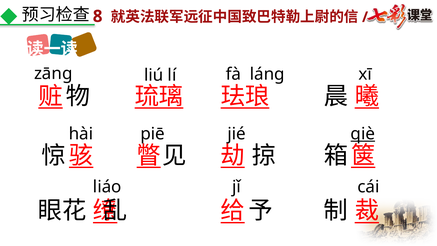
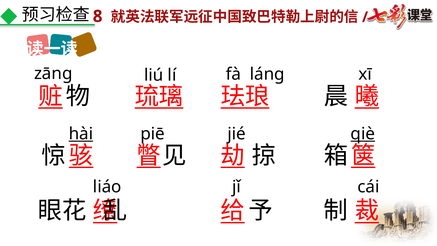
hài underline: none -> present
